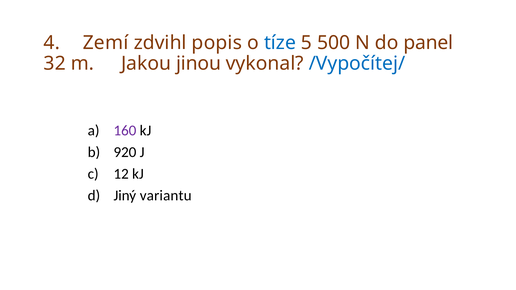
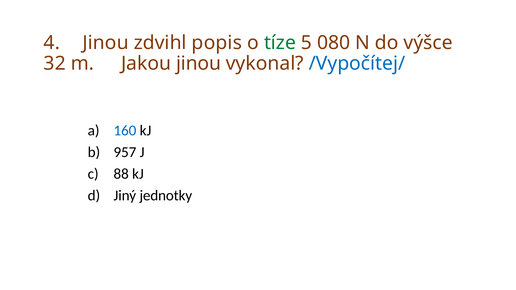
4 Zemí: Zemí -> Jinou
tíze colour: blue -> green
500: 500 -> 080
panel: panel -> výšce
160 colour: purple -> blue
920: 920 -> 957
12: 12 -> 88
variantu: variantu -> jednotky
